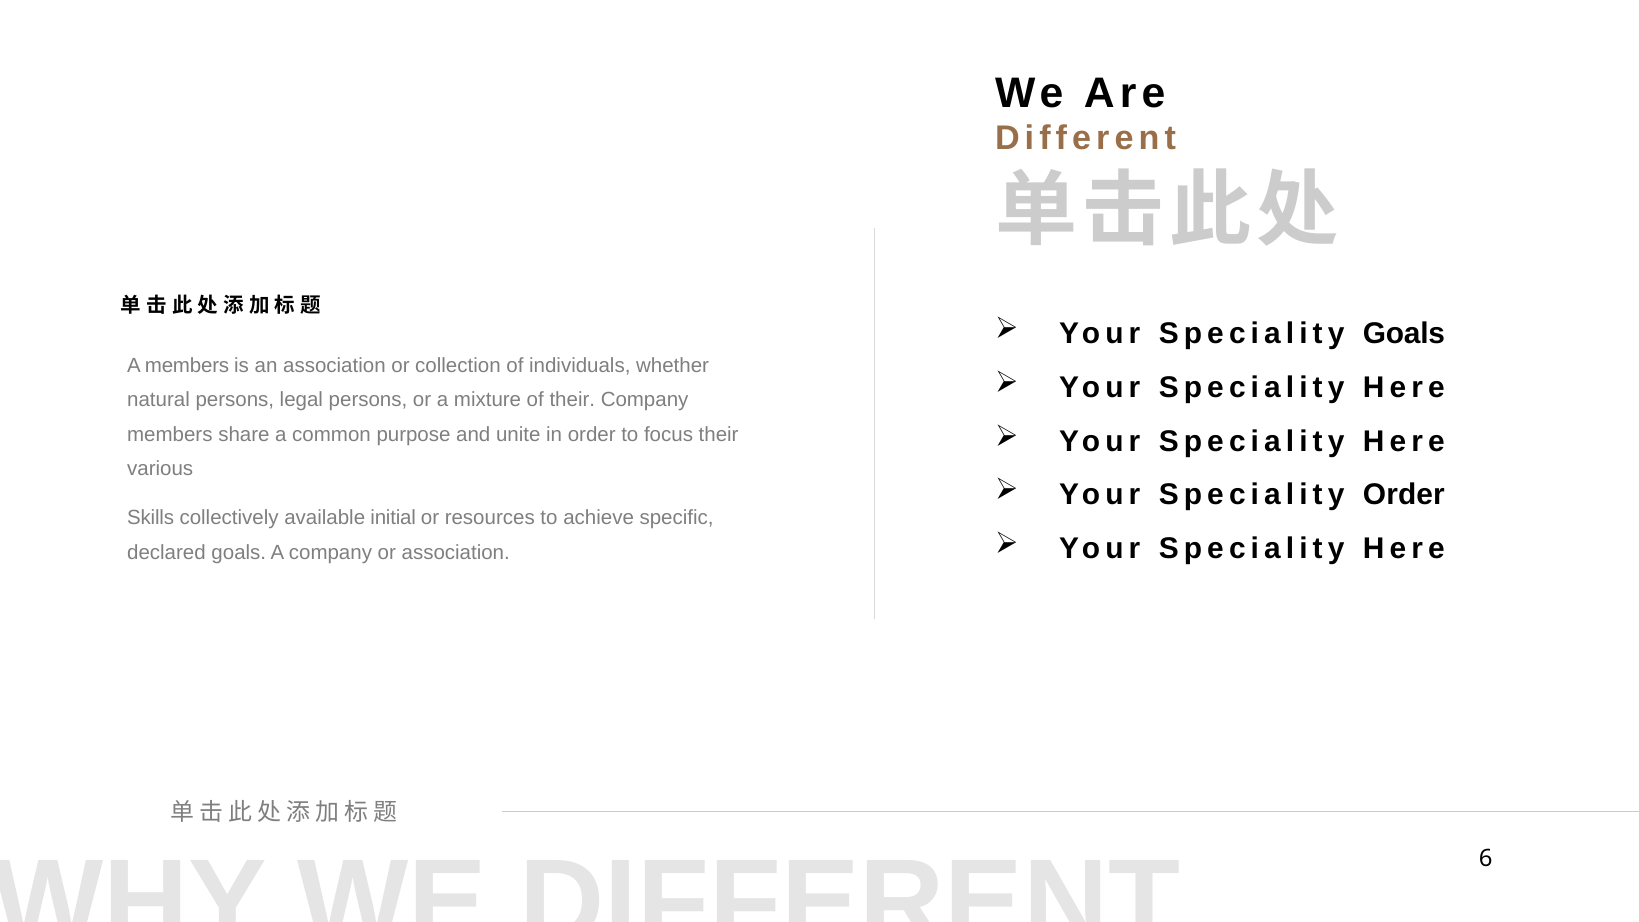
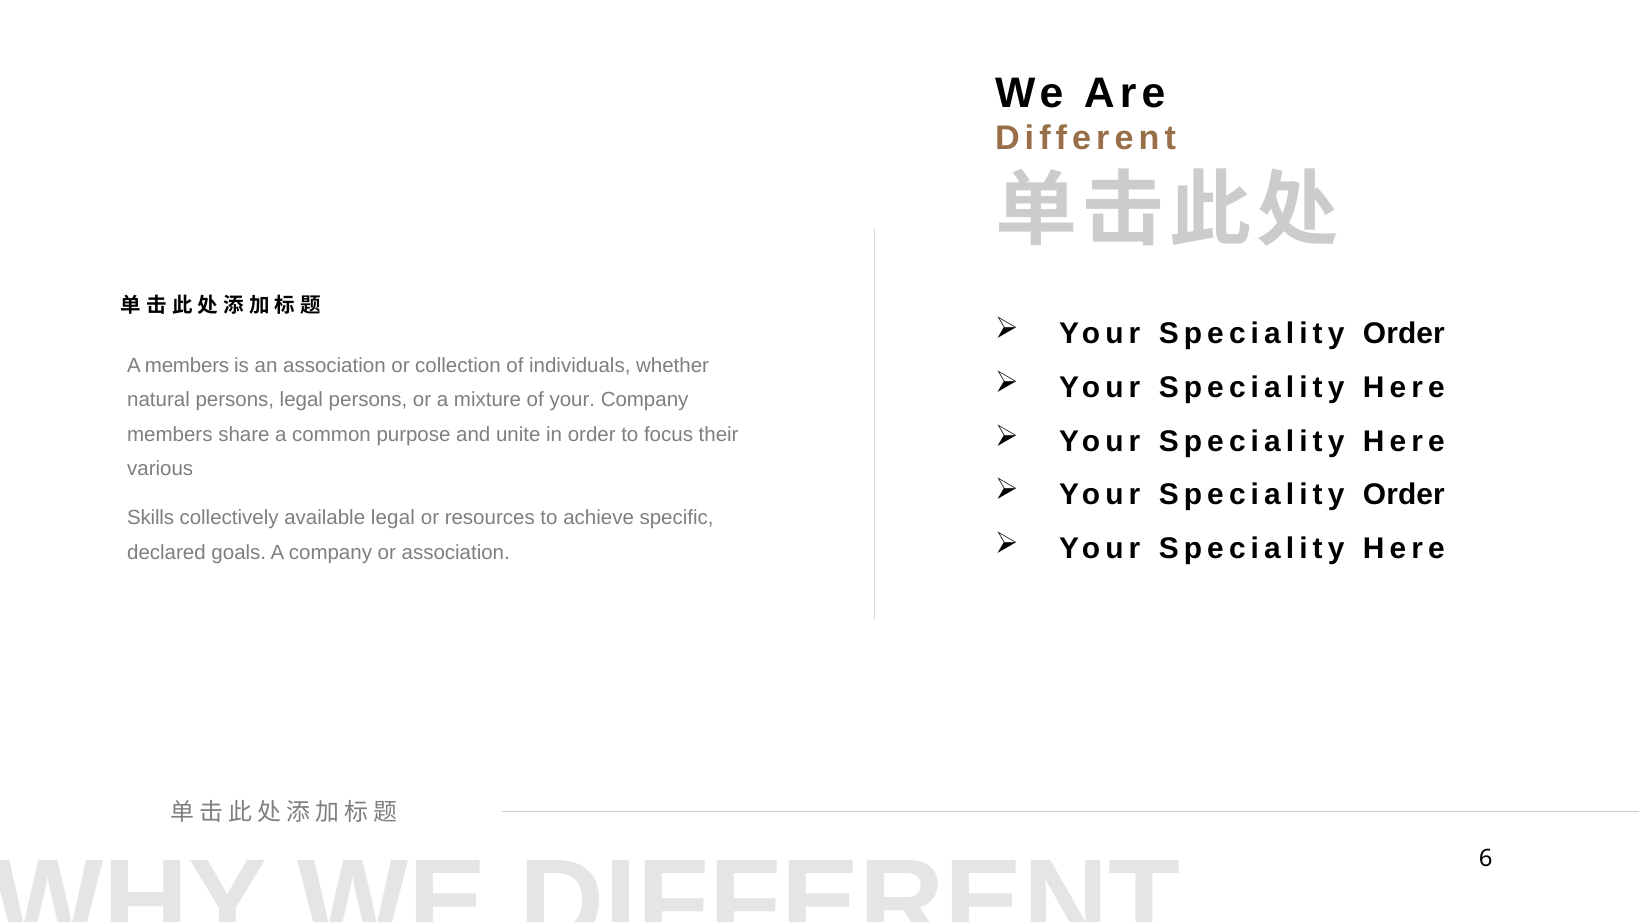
Goals at (1404, 334): Goals -> Order
of their: their -> your
available initial: initial -> legal
